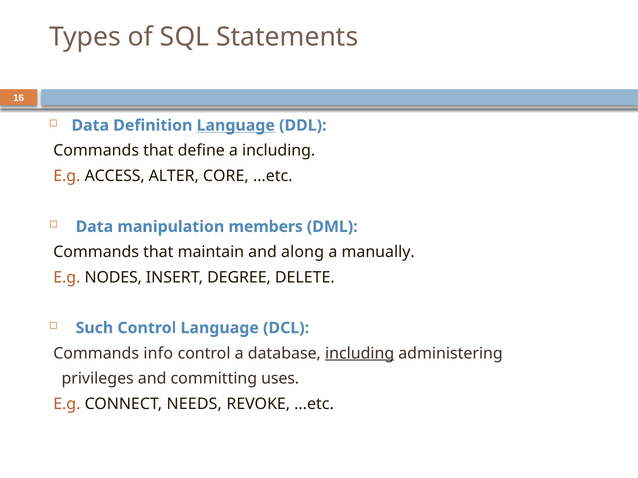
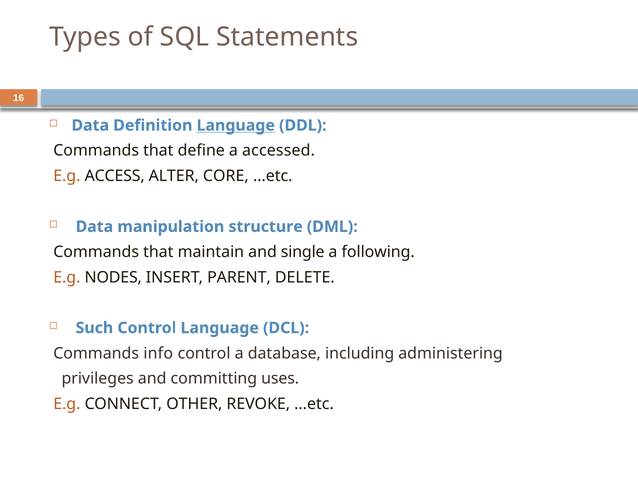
a including: including -> accessed
members: members -> structure
along: along -> single
manually: manually -> following
DEGREE: DEGREE -> PARENT
including at (360, 354) underline: present -> none
NEEDS: NEEDS -> OTHER
